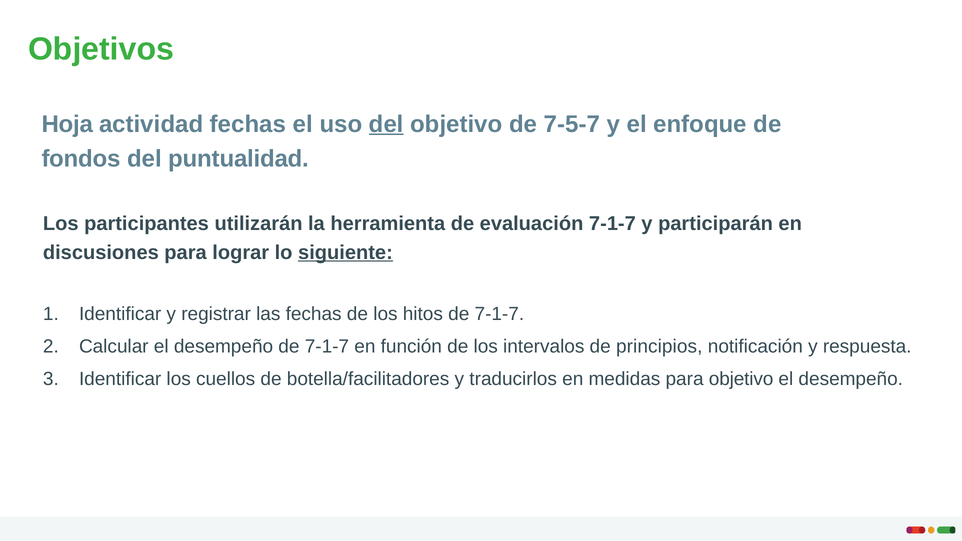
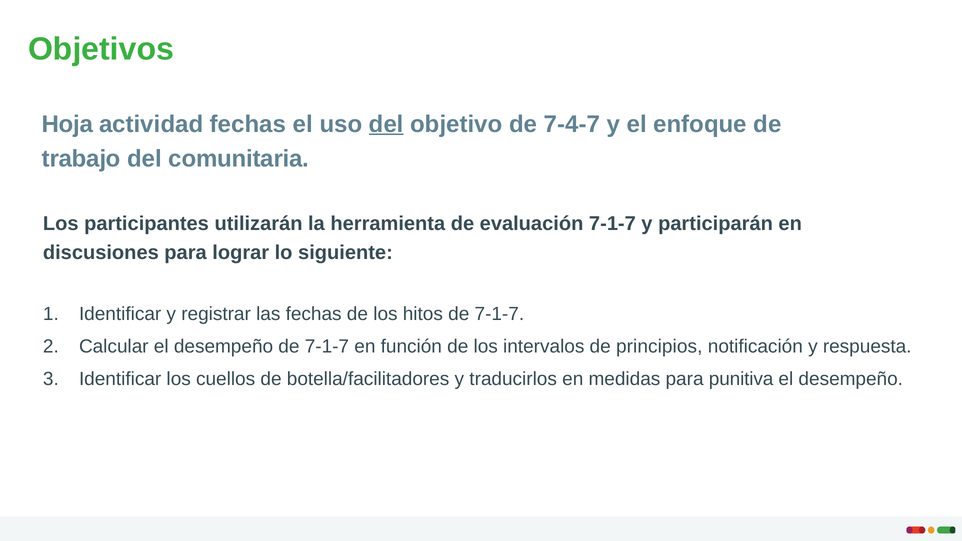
7-5-7: 7-5-7 -> 7-4-7
fondos: fondos -> trabajo
puntualidad: puntualidad -> comunitaria
siguiente underline: present -> none
para objetivo: objetivo -> punitiva
